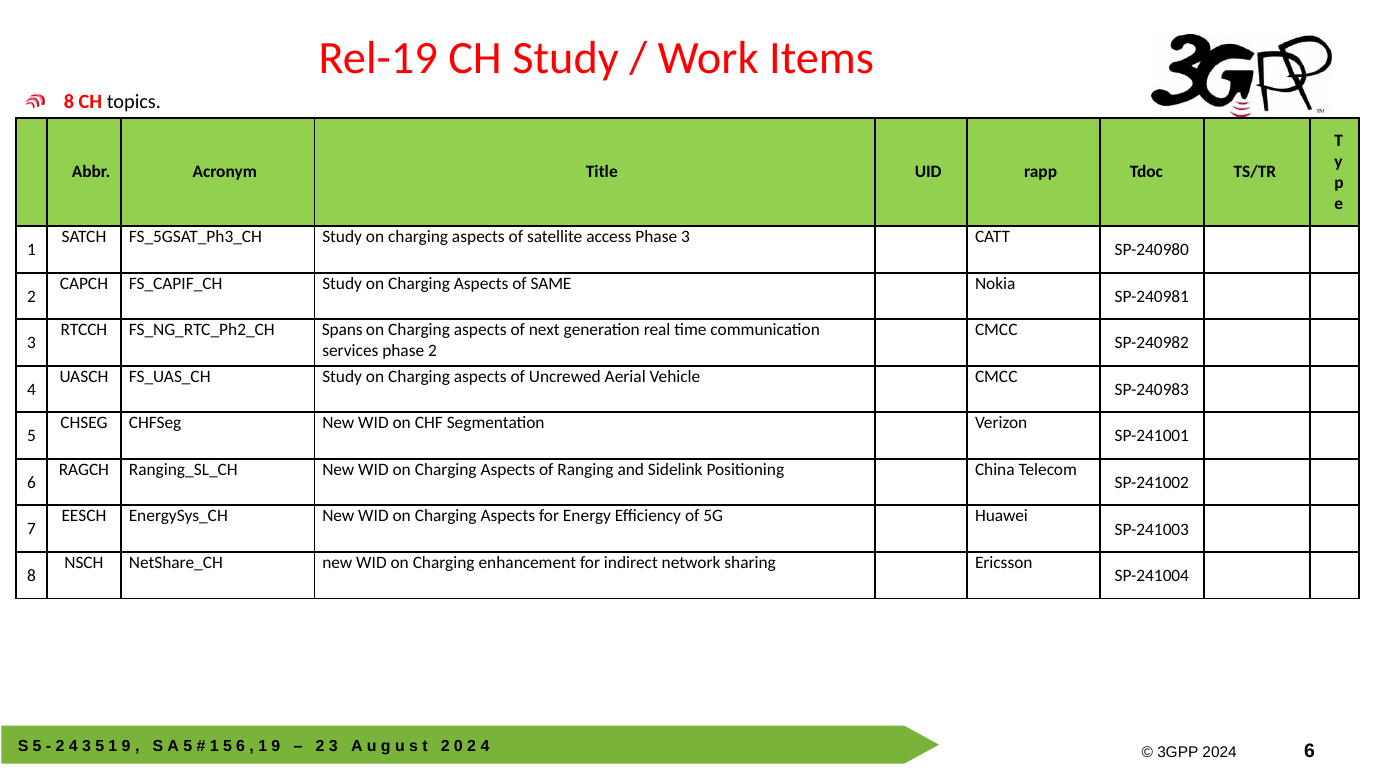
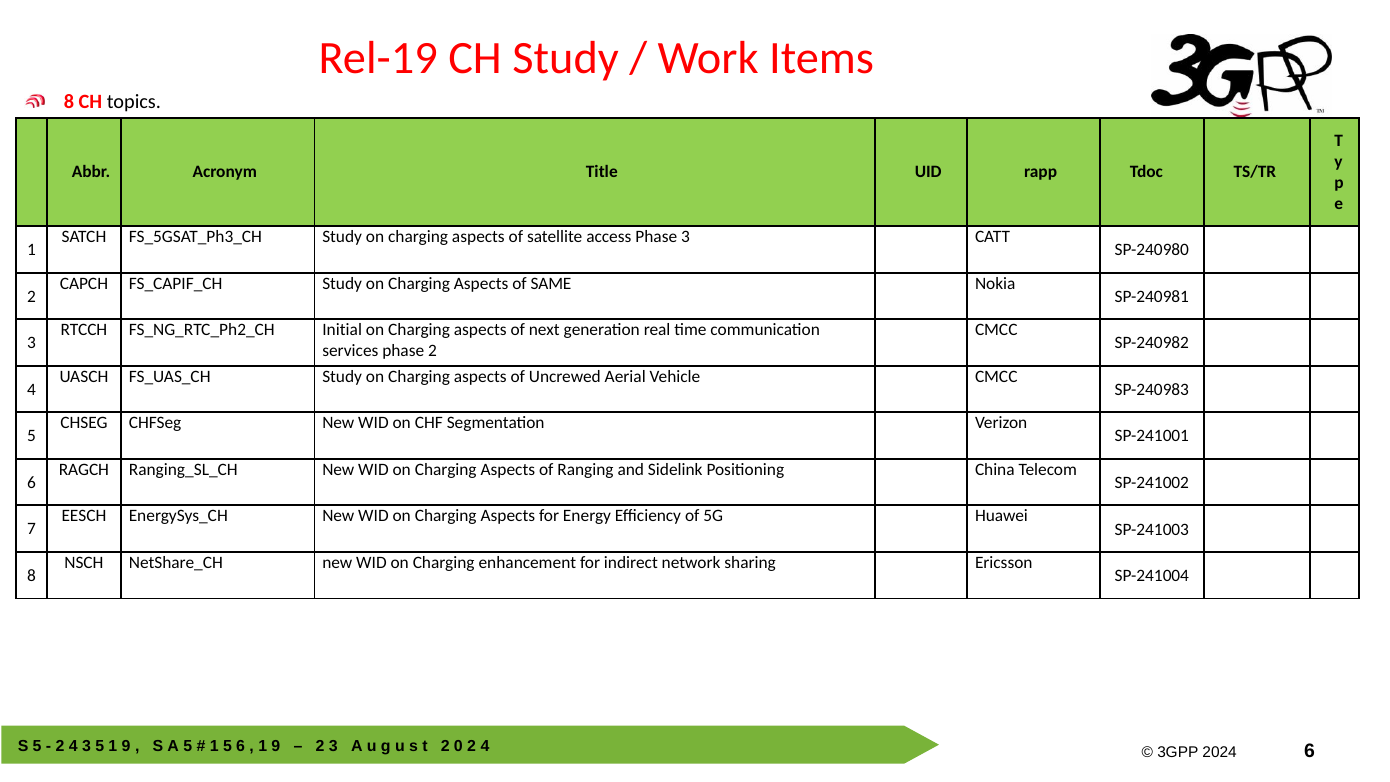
Spans: Spans -> Initial
